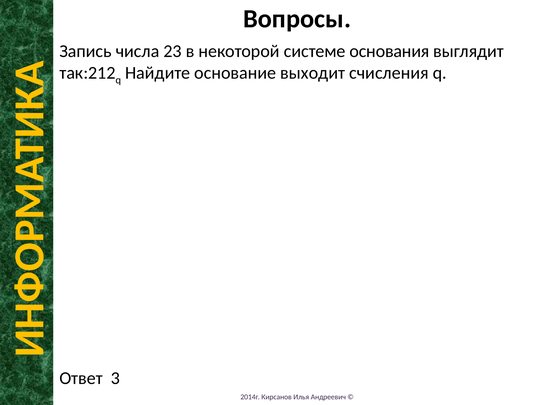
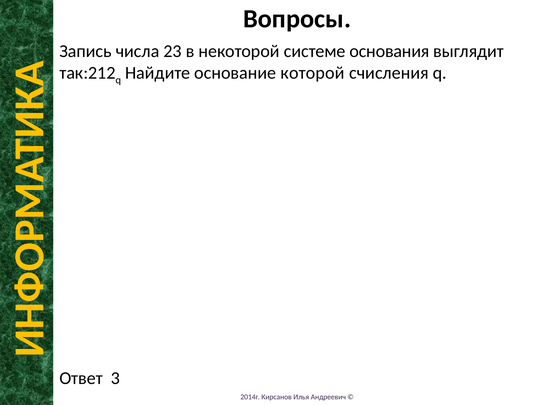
выходит: выходит -> которой
